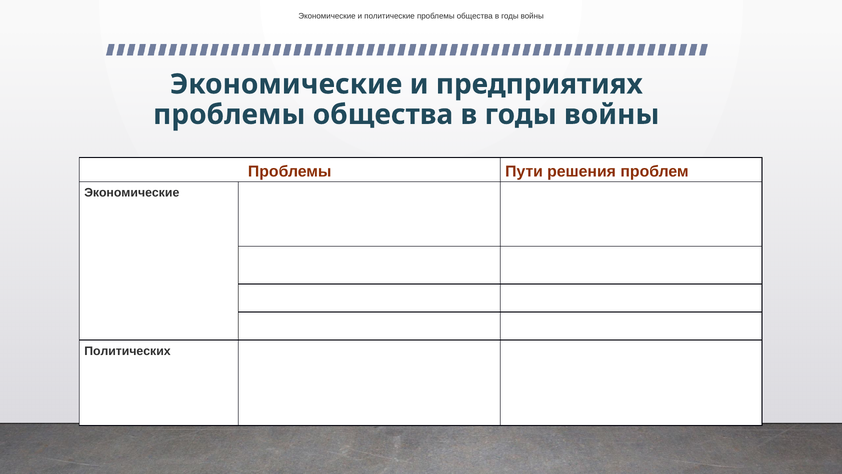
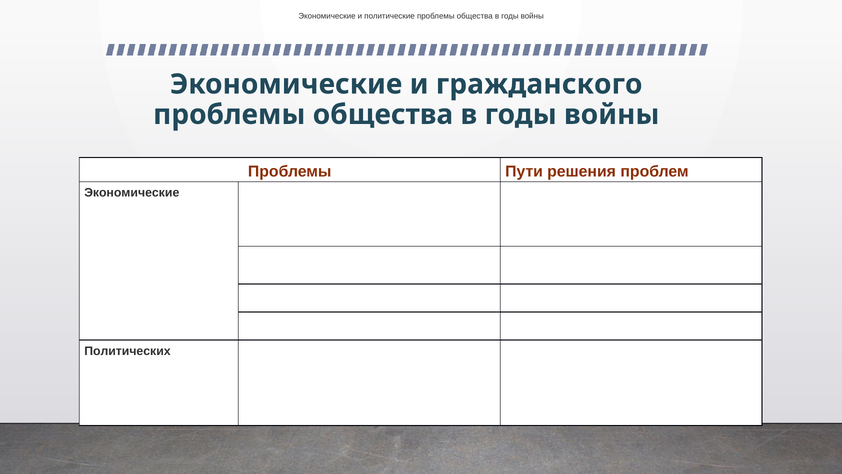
предприятиях: предприятиях -> гражданского
